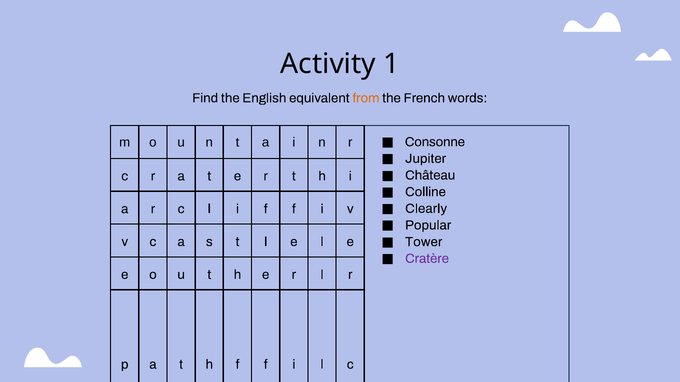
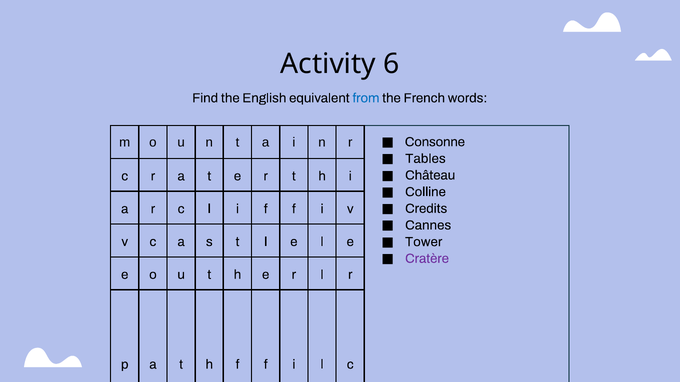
1: 1 -> 6
from colour: orange -> blue
Jupiter: Jupiter -> Tables
Clearly: Clearly -> Credits
Popular: Popular -> Cannes
